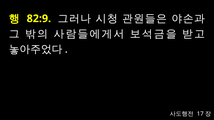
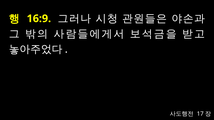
82:9: 82:9 -> 16:9
